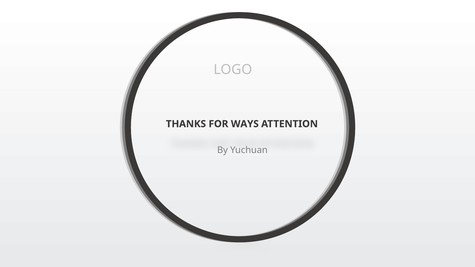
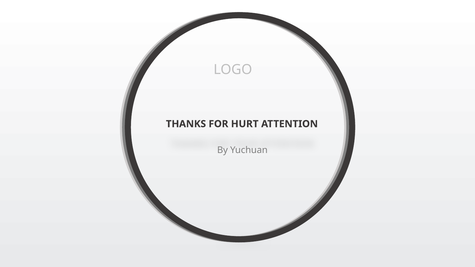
WAYS: WAYS -> HURT
